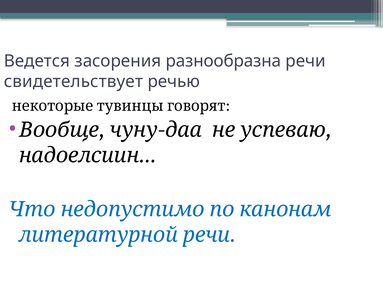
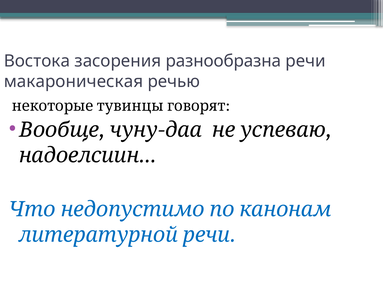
Ведется: Ведется -> Востока
свидетельствует: свидетельствует -> макароническая
